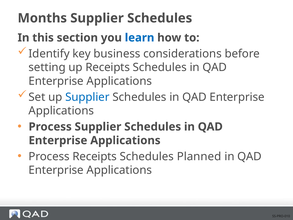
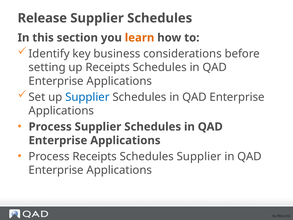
Months: Months -> Release
learn colour: blue -> orange
Schedules Planned: Planned -> Supplier
